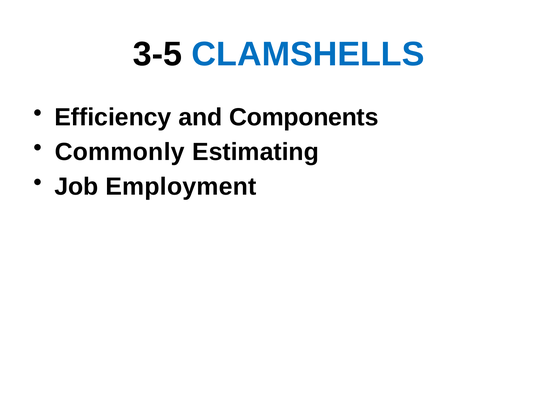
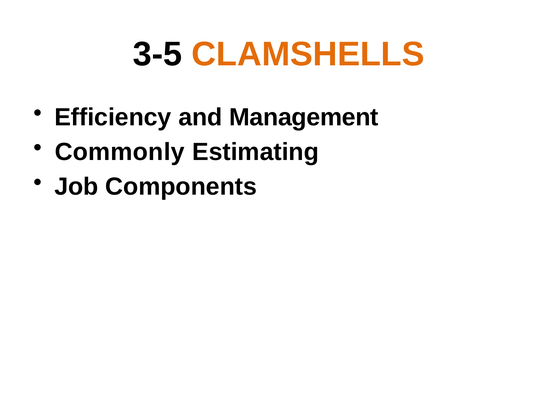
CLAMSHELLS colour: blue -> orange
Components: Components -> Management
Employment: Employment -> Components
